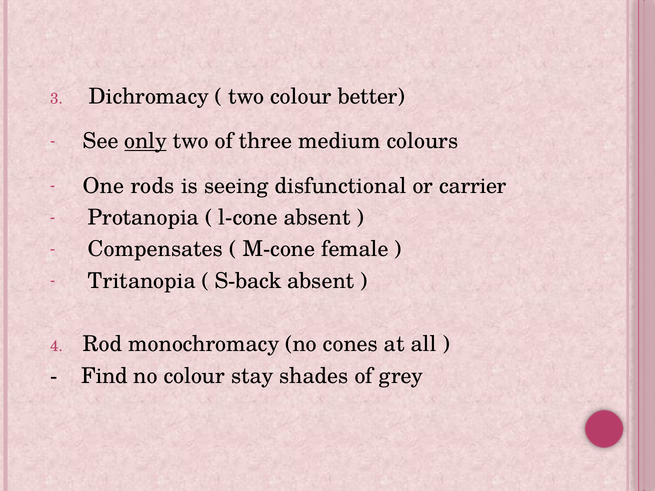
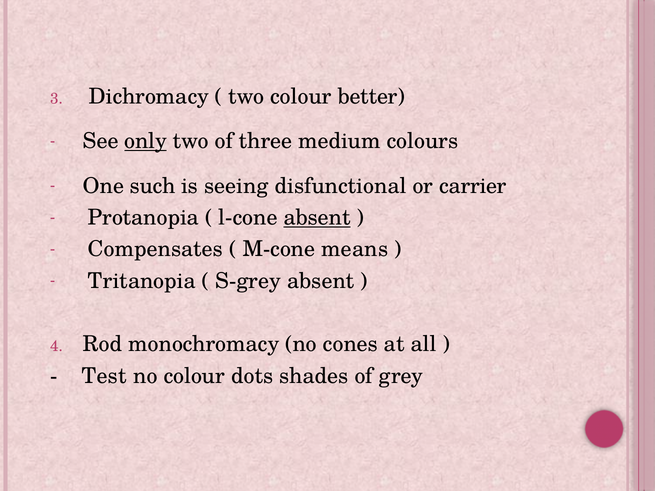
rods: rods -> such
absent at (317, 218) underline: none -> present
female: female -> means
S-back: S-back -> S-grey
Find: Find -> Test
stay: stay -> dots
